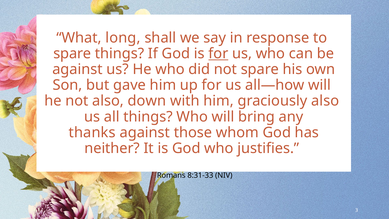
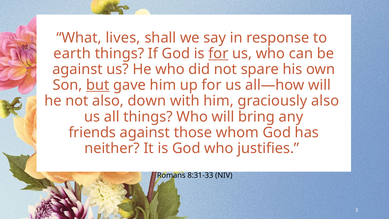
long: long -> lives
spare at (72, 54): spare -> earth
but underline: none -> present
thanks: thanks -> friends
